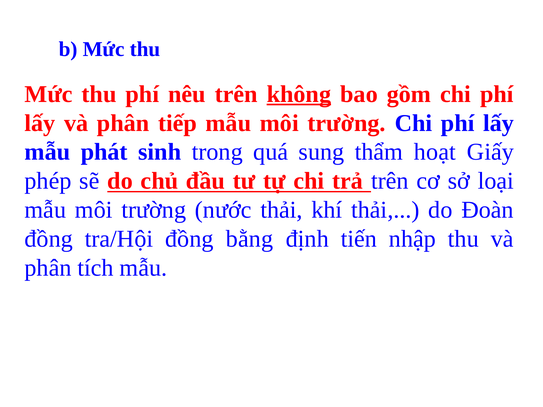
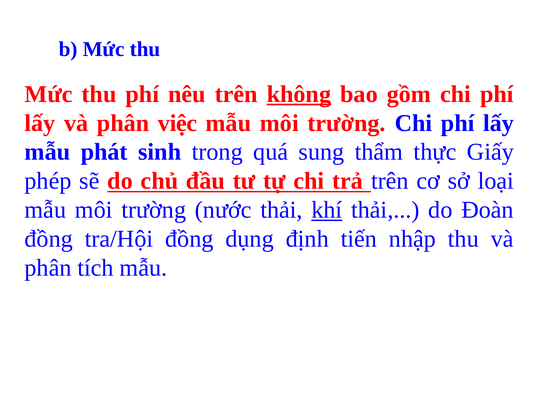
tiếp: tiếp -> việc
hoạt: hoạt -> thực
khí underline: none -> present
bằng: bằng -> dụng
